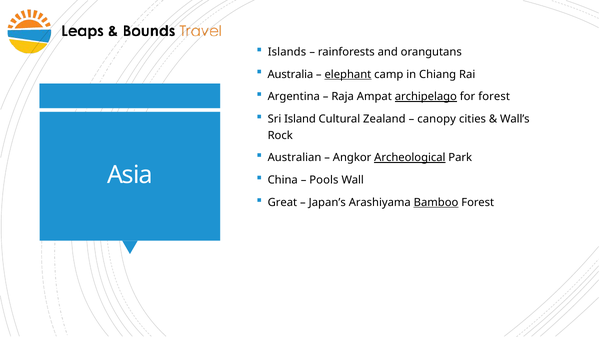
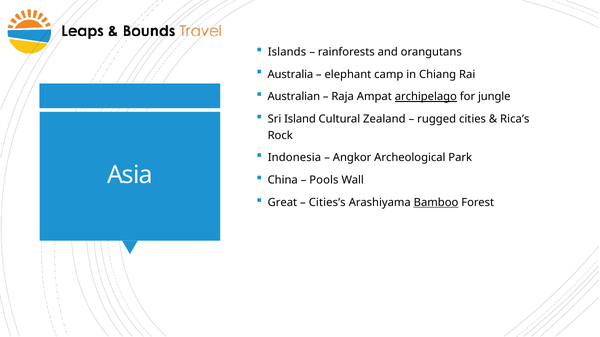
elephant underline: present -> none
Argentina: Argentina -> Australian
for forest: forest -> jungle
canopy: canopy -> rugged
Wall’s: Wall’s -> Rica’s
Australian: Australian -> Indonesia
Archeological underline: present -> none
Japan’s: Japan’s -> Cities’s
